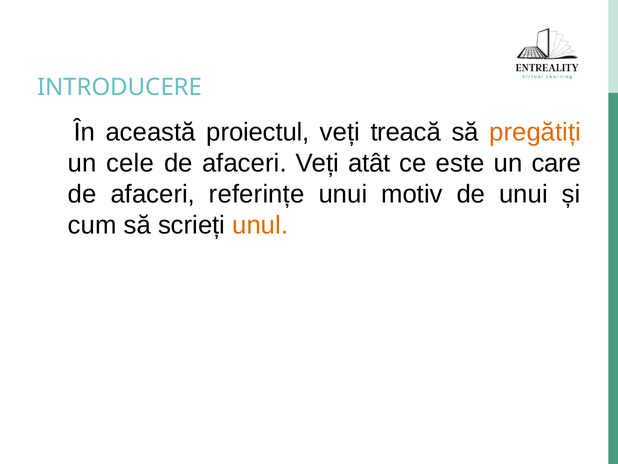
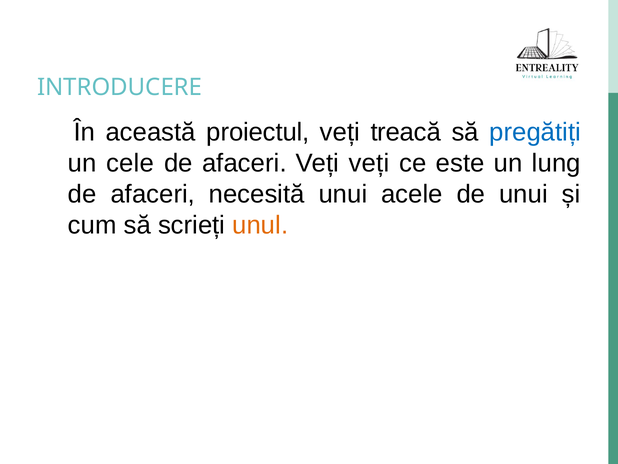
pregătiți colour: orange -> blue
Veți atât: atât -> veți
care: care -> lung
referințe: referințe -> necesită
motiv: motiv -> acele
